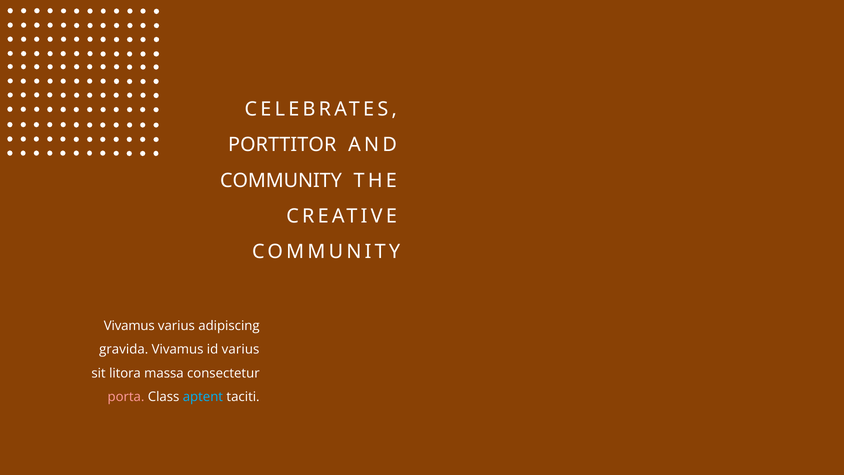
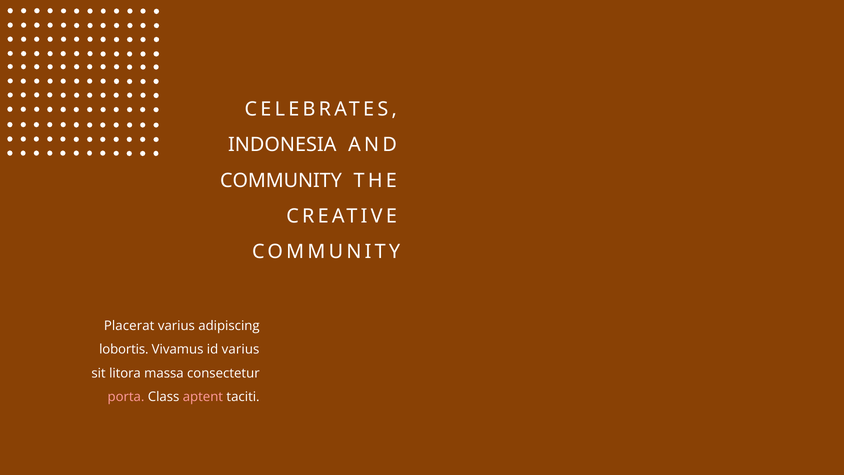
PORTTITOR: PORTTITOR -> INDONESIA
Vivamus at (129, 326): Vivamus -> Placerat
gravida: gravida -> lobortis
aptent colour: light blue -> pink
